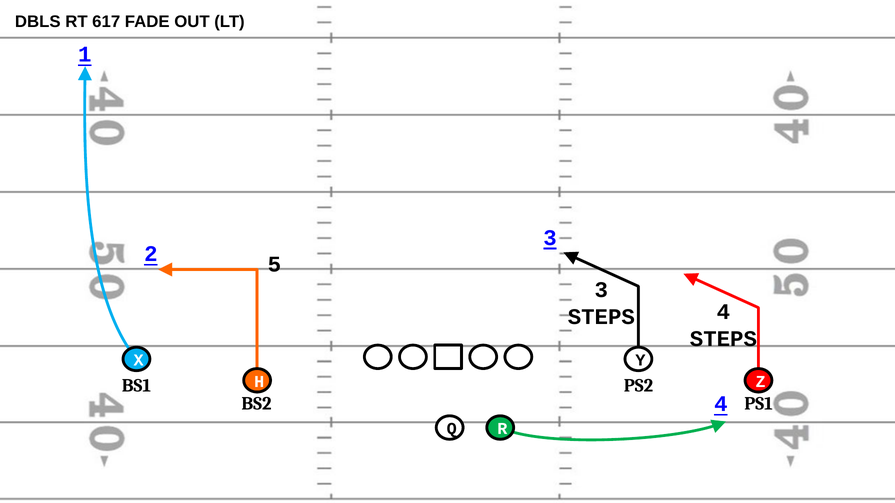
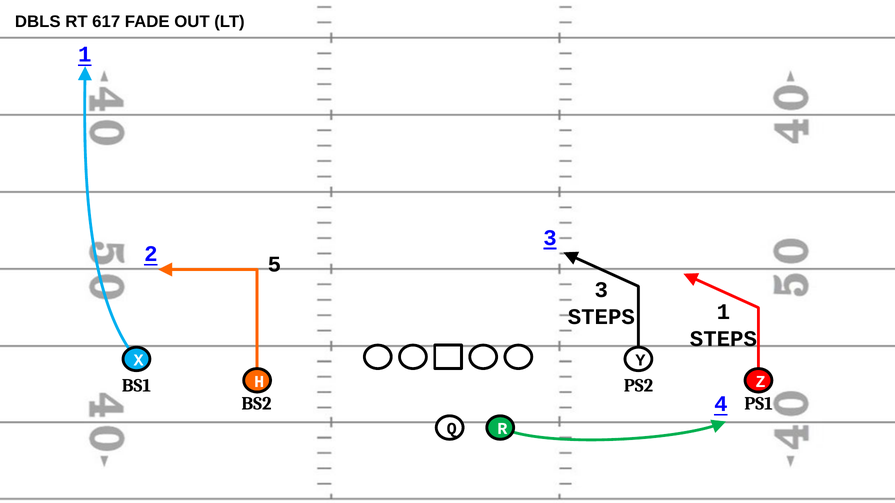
STEPS 4: 4 -> 1
